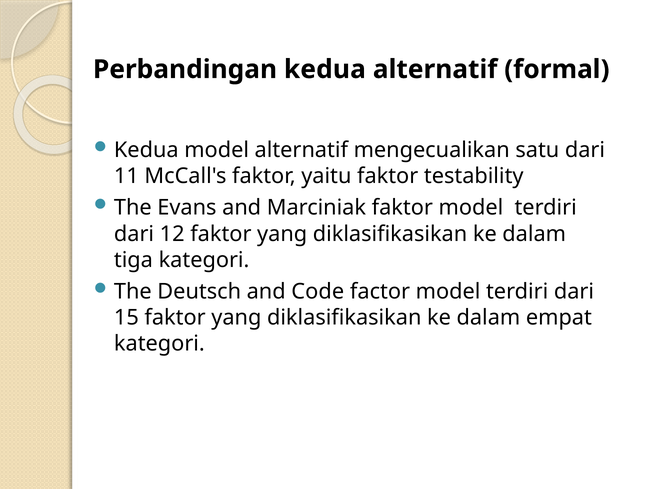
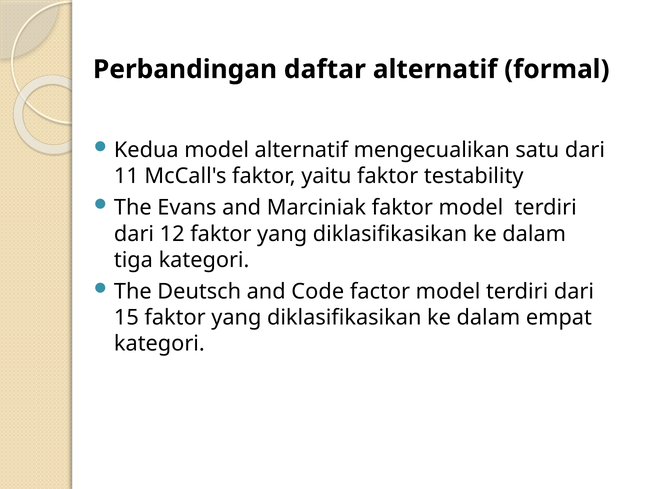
Perbandingan kedua: kedua -> daftar
